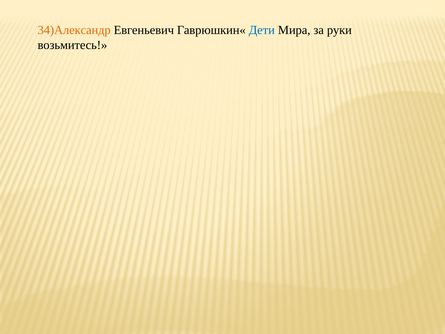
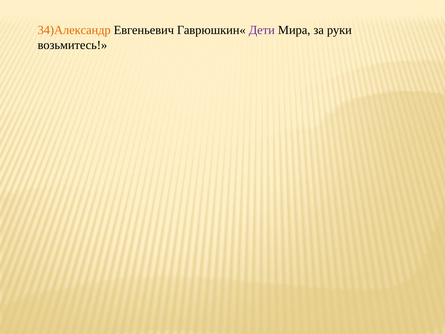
Дети colour: blue -> purple
